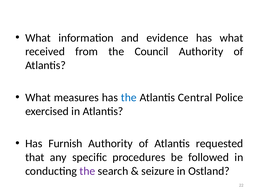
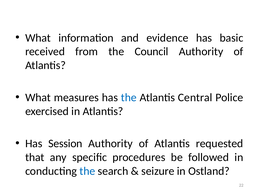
has what: what -> basic
Furnish: Furnish -> Session
the at (87, 171) colour: purple -> blue
